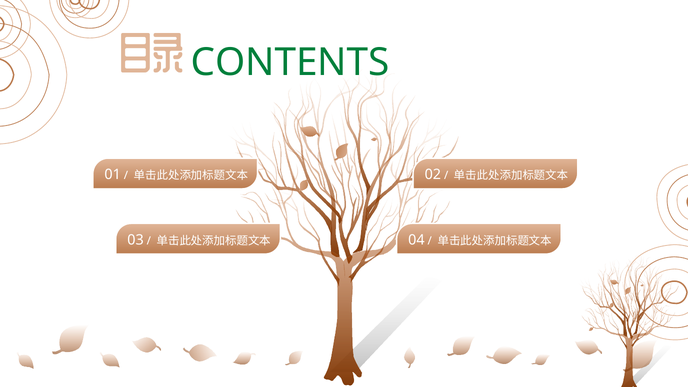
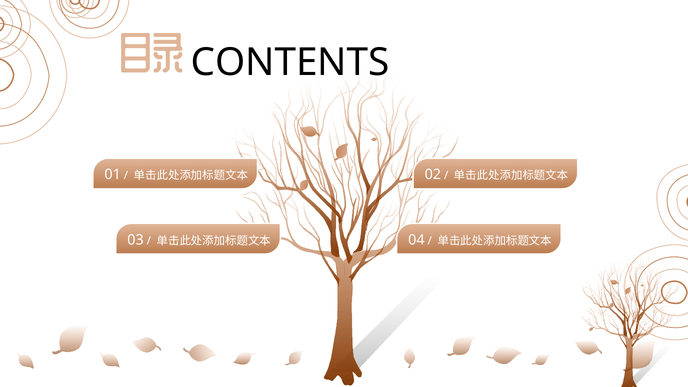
CONTENTS colour: green -> black
